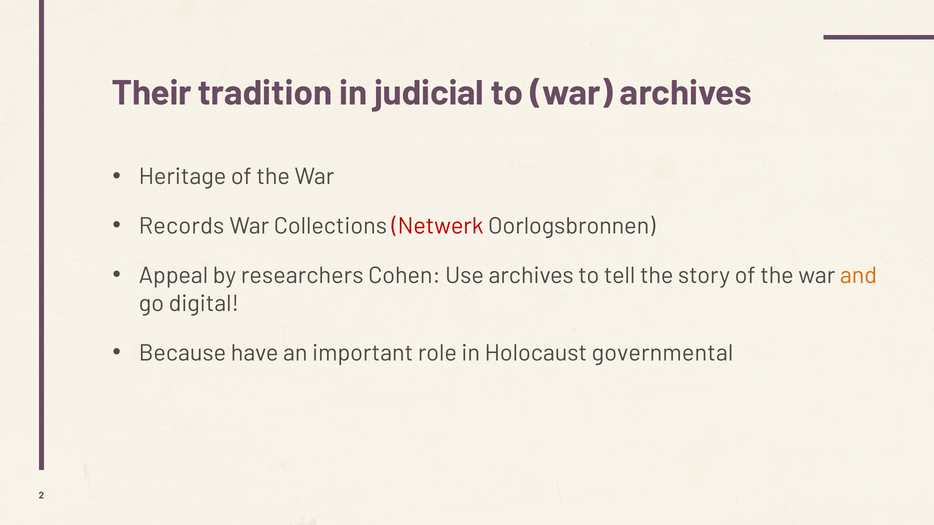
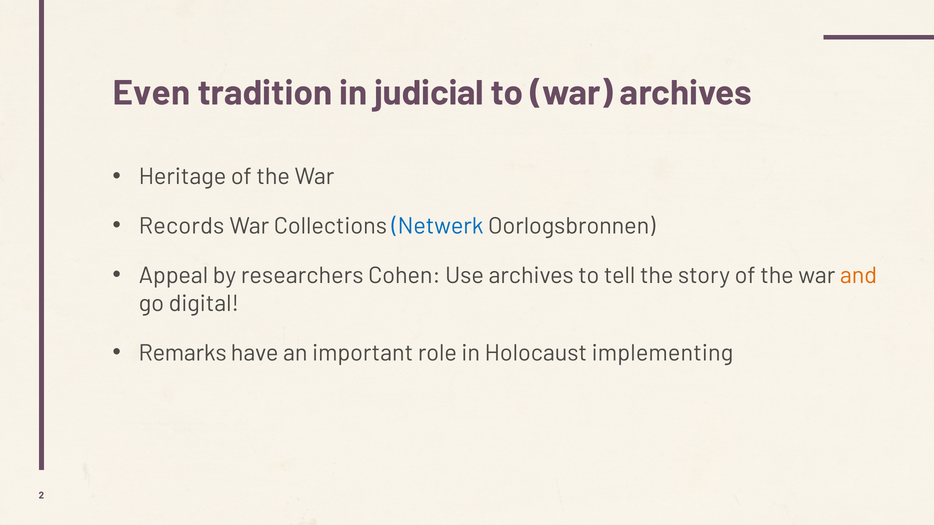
Their: Their -> Even
Netwerk colour: red -> blue
Because: Because -> Remarks
governmental: governmental -> implementing
